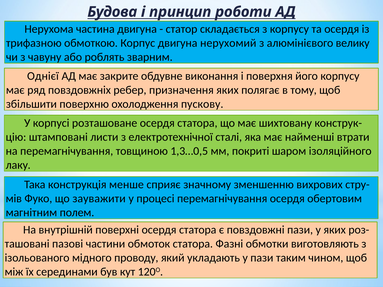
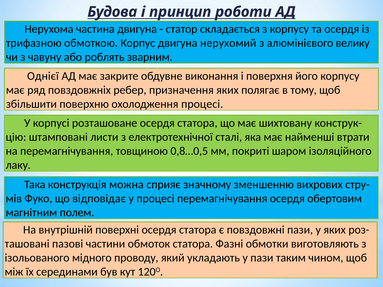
охолодження пускову: пускову -> процесі
1,3…0,5: 1,3…0,5 -> 0,8…0,5
менше: менше -> можна
зауважити: зауважити -> відповідає
